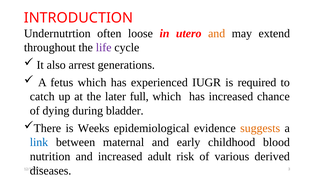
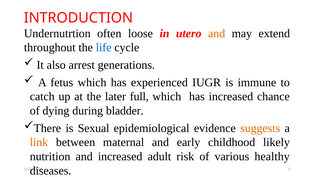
life colour: purple -> blue
required: required -> immune
Weeks: Weeks -> Sexual
link colour: blue -> orange
blood: blood -> likely
derived: derived -> healthy
